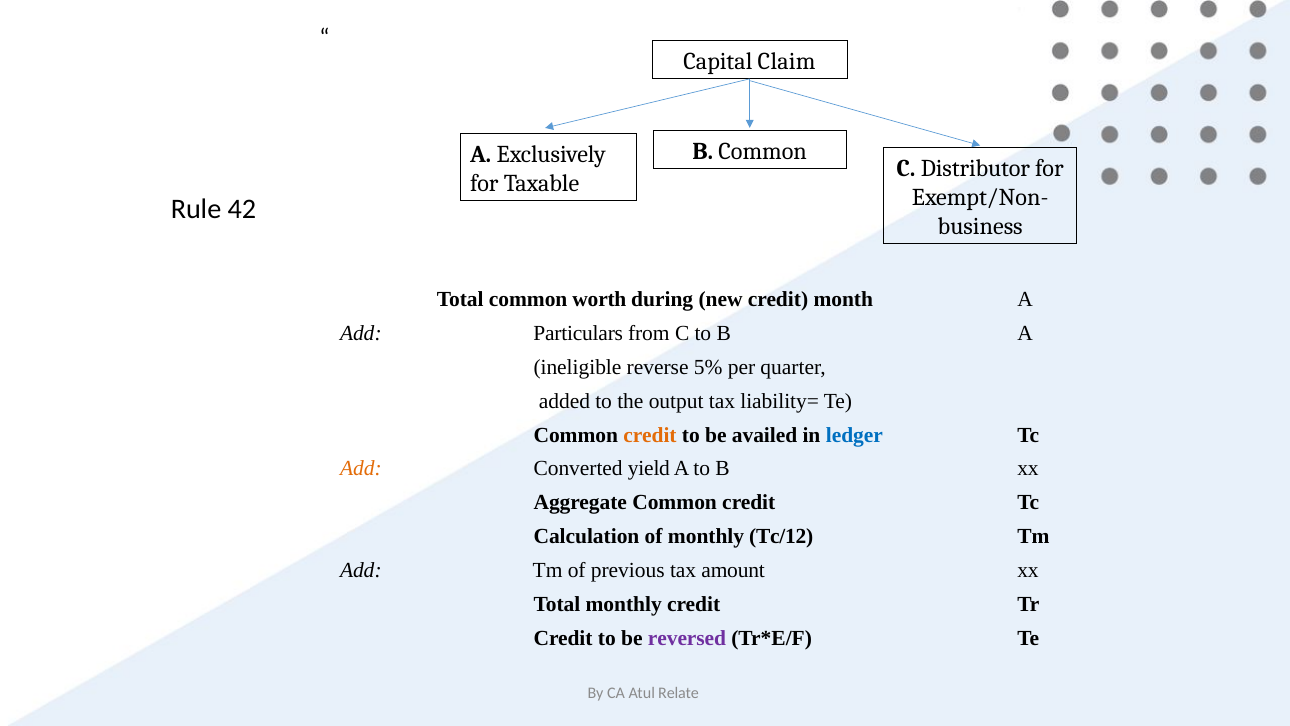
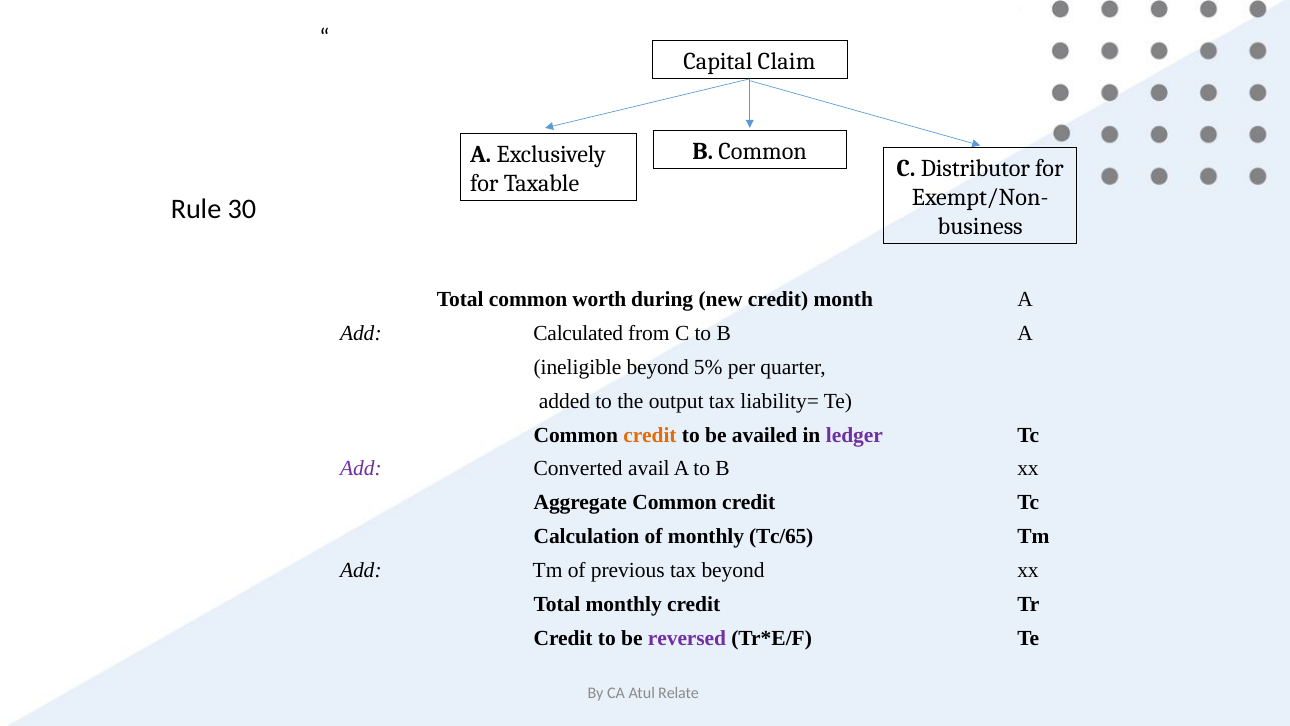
42: 42 -> 30
Particulars: Particulars -> Calculated
ineligible reverse: reverse -> beyond
ledger colour: blue -> purple
Add at (361, 469) colour: orange -> purple
yield: yield -> avail
Tc/12: Tc/12 -> Tc/65
tax amount: amount -> beyond
